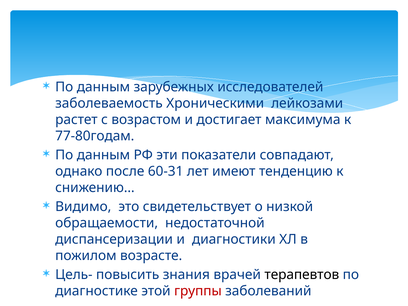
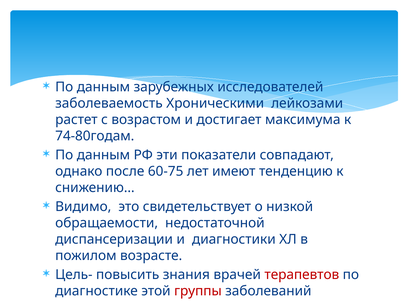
77-80годам: 77-80годам -> 74-80годам
60-31: 60-31 -> 60-75
терапевтов colour: black -> red
